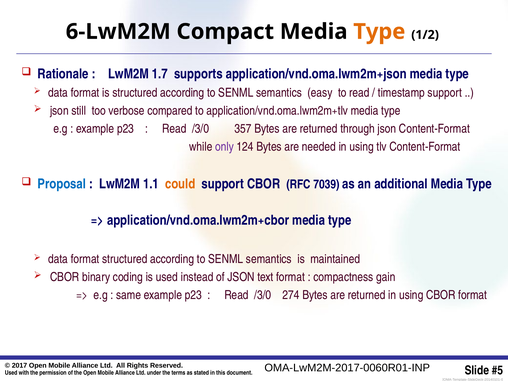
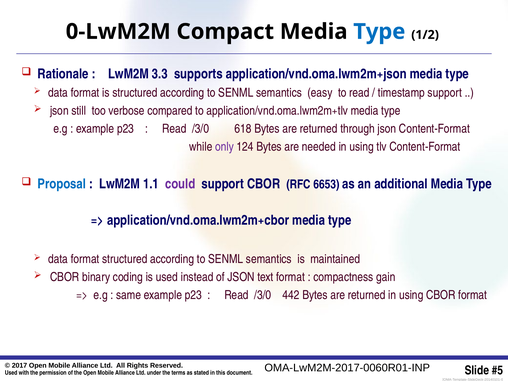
6-LwM2M: 6-LwM2M -> 0-LwM2M
Type at (379, 32) colour: orange -> blue
1.7: 1.7 -> 3.3
357: 357 -> 618
could colour: orange -> purple
7039: 7039 -> 6653
274: 274 -> 442
